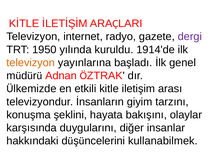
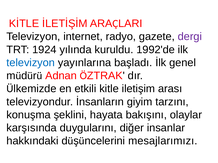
1950: 1950 -> 1924
1914'de: 1914'de -> 1992'de
televizyon at (31, 63) colour: orange -> blue
kullanabilmek: kullanabilmek -> mesajlarımızı
